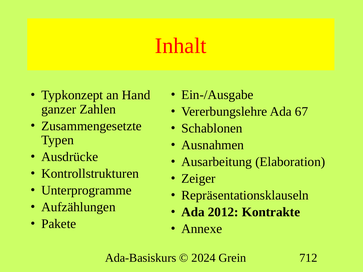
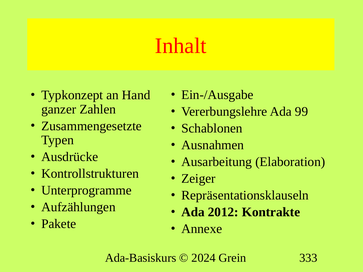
67: 67 -> 99
712: 712 -> 333
